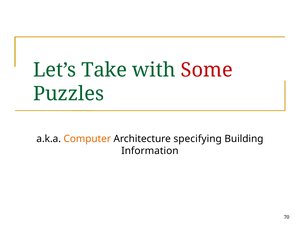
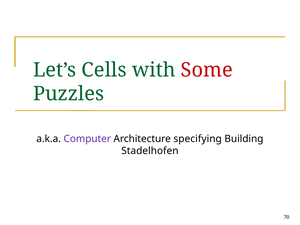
Take: Take -> Cells
Computer colour: orange -> purple
Information: Information -> Stadelhofen
